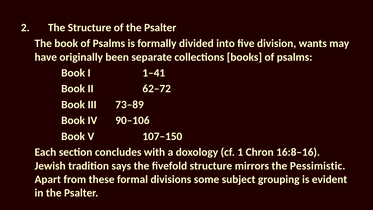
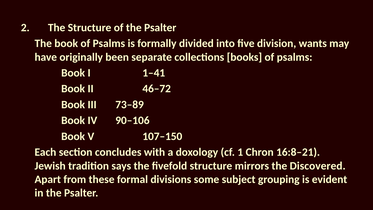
62–72: 62–72 -> 46–72
16:8–16: 16:8–16 -> 16:8–21
Pessimistic: Pessimistic -> Discovered
